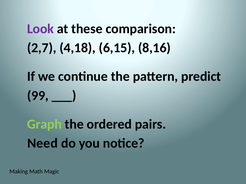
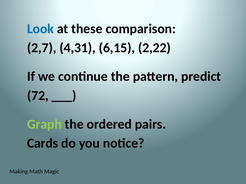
Look colour: purple -> blue
4,18: 4,18 -> 4,31
8,16: 8,16 -> 2,22
99: 99 -> 72
Need: Need -> Cards
